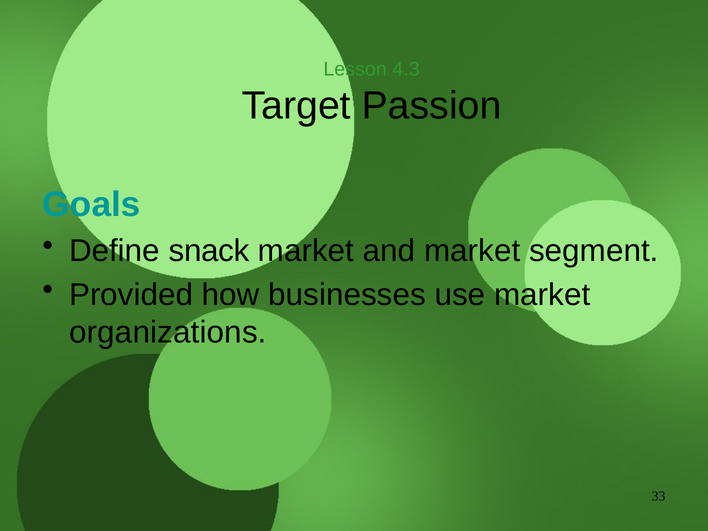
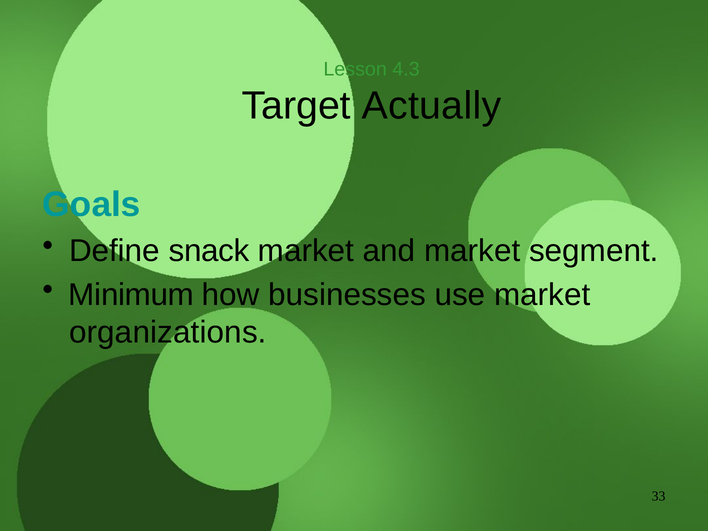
Passion: Passion -> Actually
Provided: Provided -> Minimum
